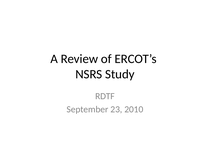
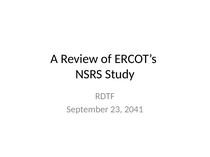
2010: 2010 -> 2041
